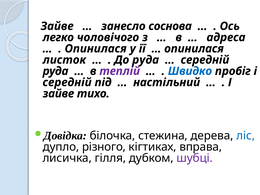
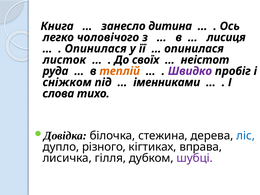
Зайве at (57, 26): Зайве -> Книга
соснова: соснова -> дитина
адреса: адреса -> лисиця
До руда: руда -> своїх
середній at (205, 60): середній -> неістот
теплій colour: purple -> orange
Швидко colour: blue -> purple
середній at (67, 82): середній -> сніжком
настільний: настільний -> іменниками
зайве at (58, 94): зайве -> слова
